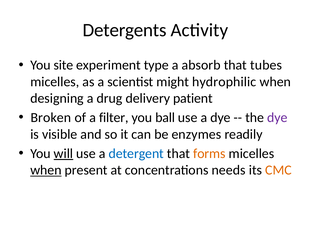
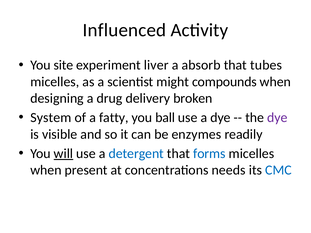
Detergents: Detergents -> Influenced
type: type -> liver
hydrophilic: hydrophilic -> compounds
patient: patient -> broken
Broken: Broken -> System
filter: filter -> fatty
forms colour: orange -> blue
when at (46, 170) underline: present -> none
CMC colour: orange -> blue
